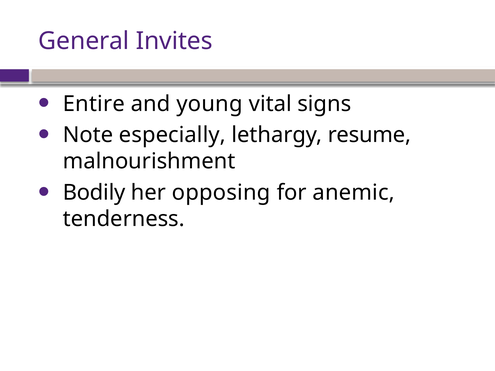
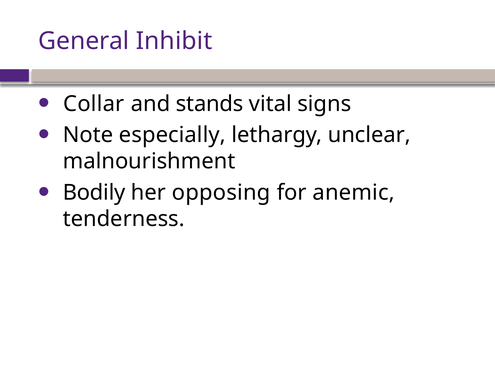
Invites: Invites -> Inhibit
Entire: Entire -> Collar
young: young -> stands
resume: resume -> unclear
